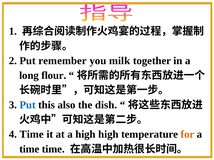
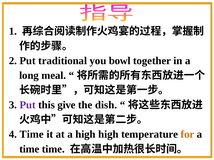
remember: remember -> traditional
milk: milk -> bowl
flour: flour -> meal
Put at (28, 105) colour: blue -> purple
also: also -> give
